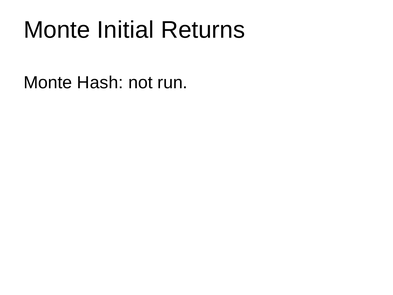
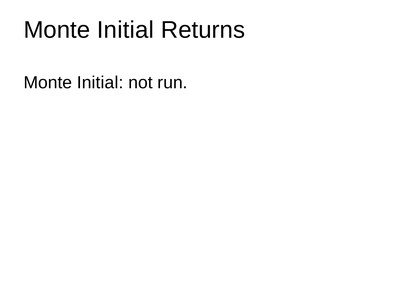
Hash at (100, 82): Hash -> Initial
